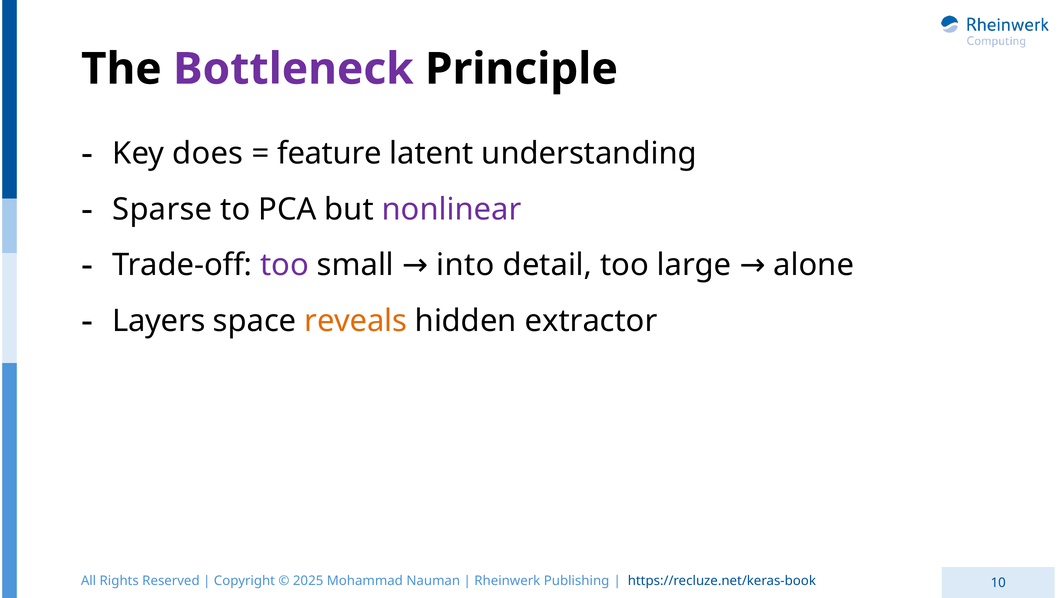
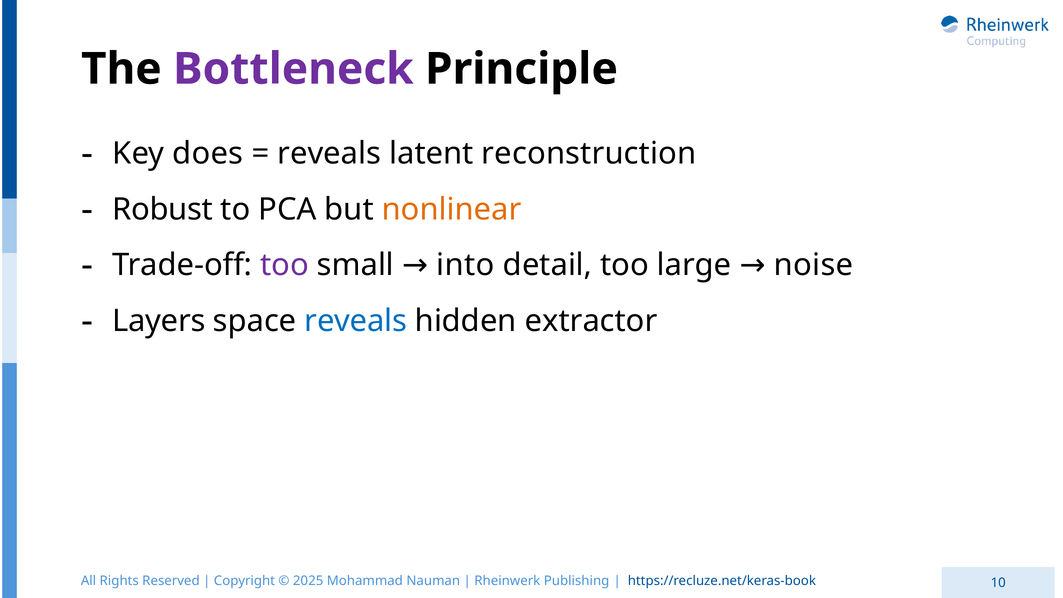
feature at (329, 154): feature -> reveals
understanding: understanding -> reconstruction
Sparse: Sparse -> Robust
nonlinear colour: purple -> orange
alone: alone -> noise
reveals at (356, 321) colour: orange -> blue
